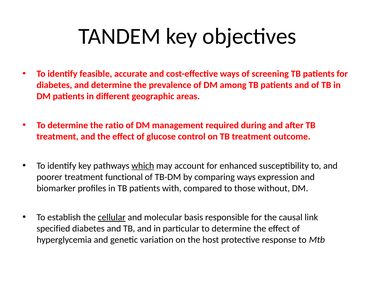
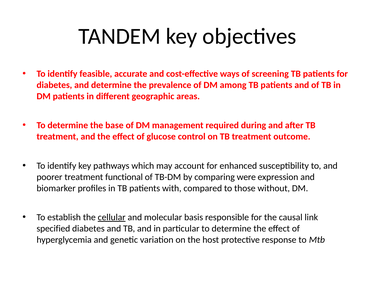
ratio: ratio -> base
which underline: present -> none
comparing ways: ways -> were
